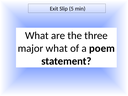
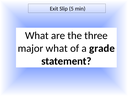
poem: poem -> grade
